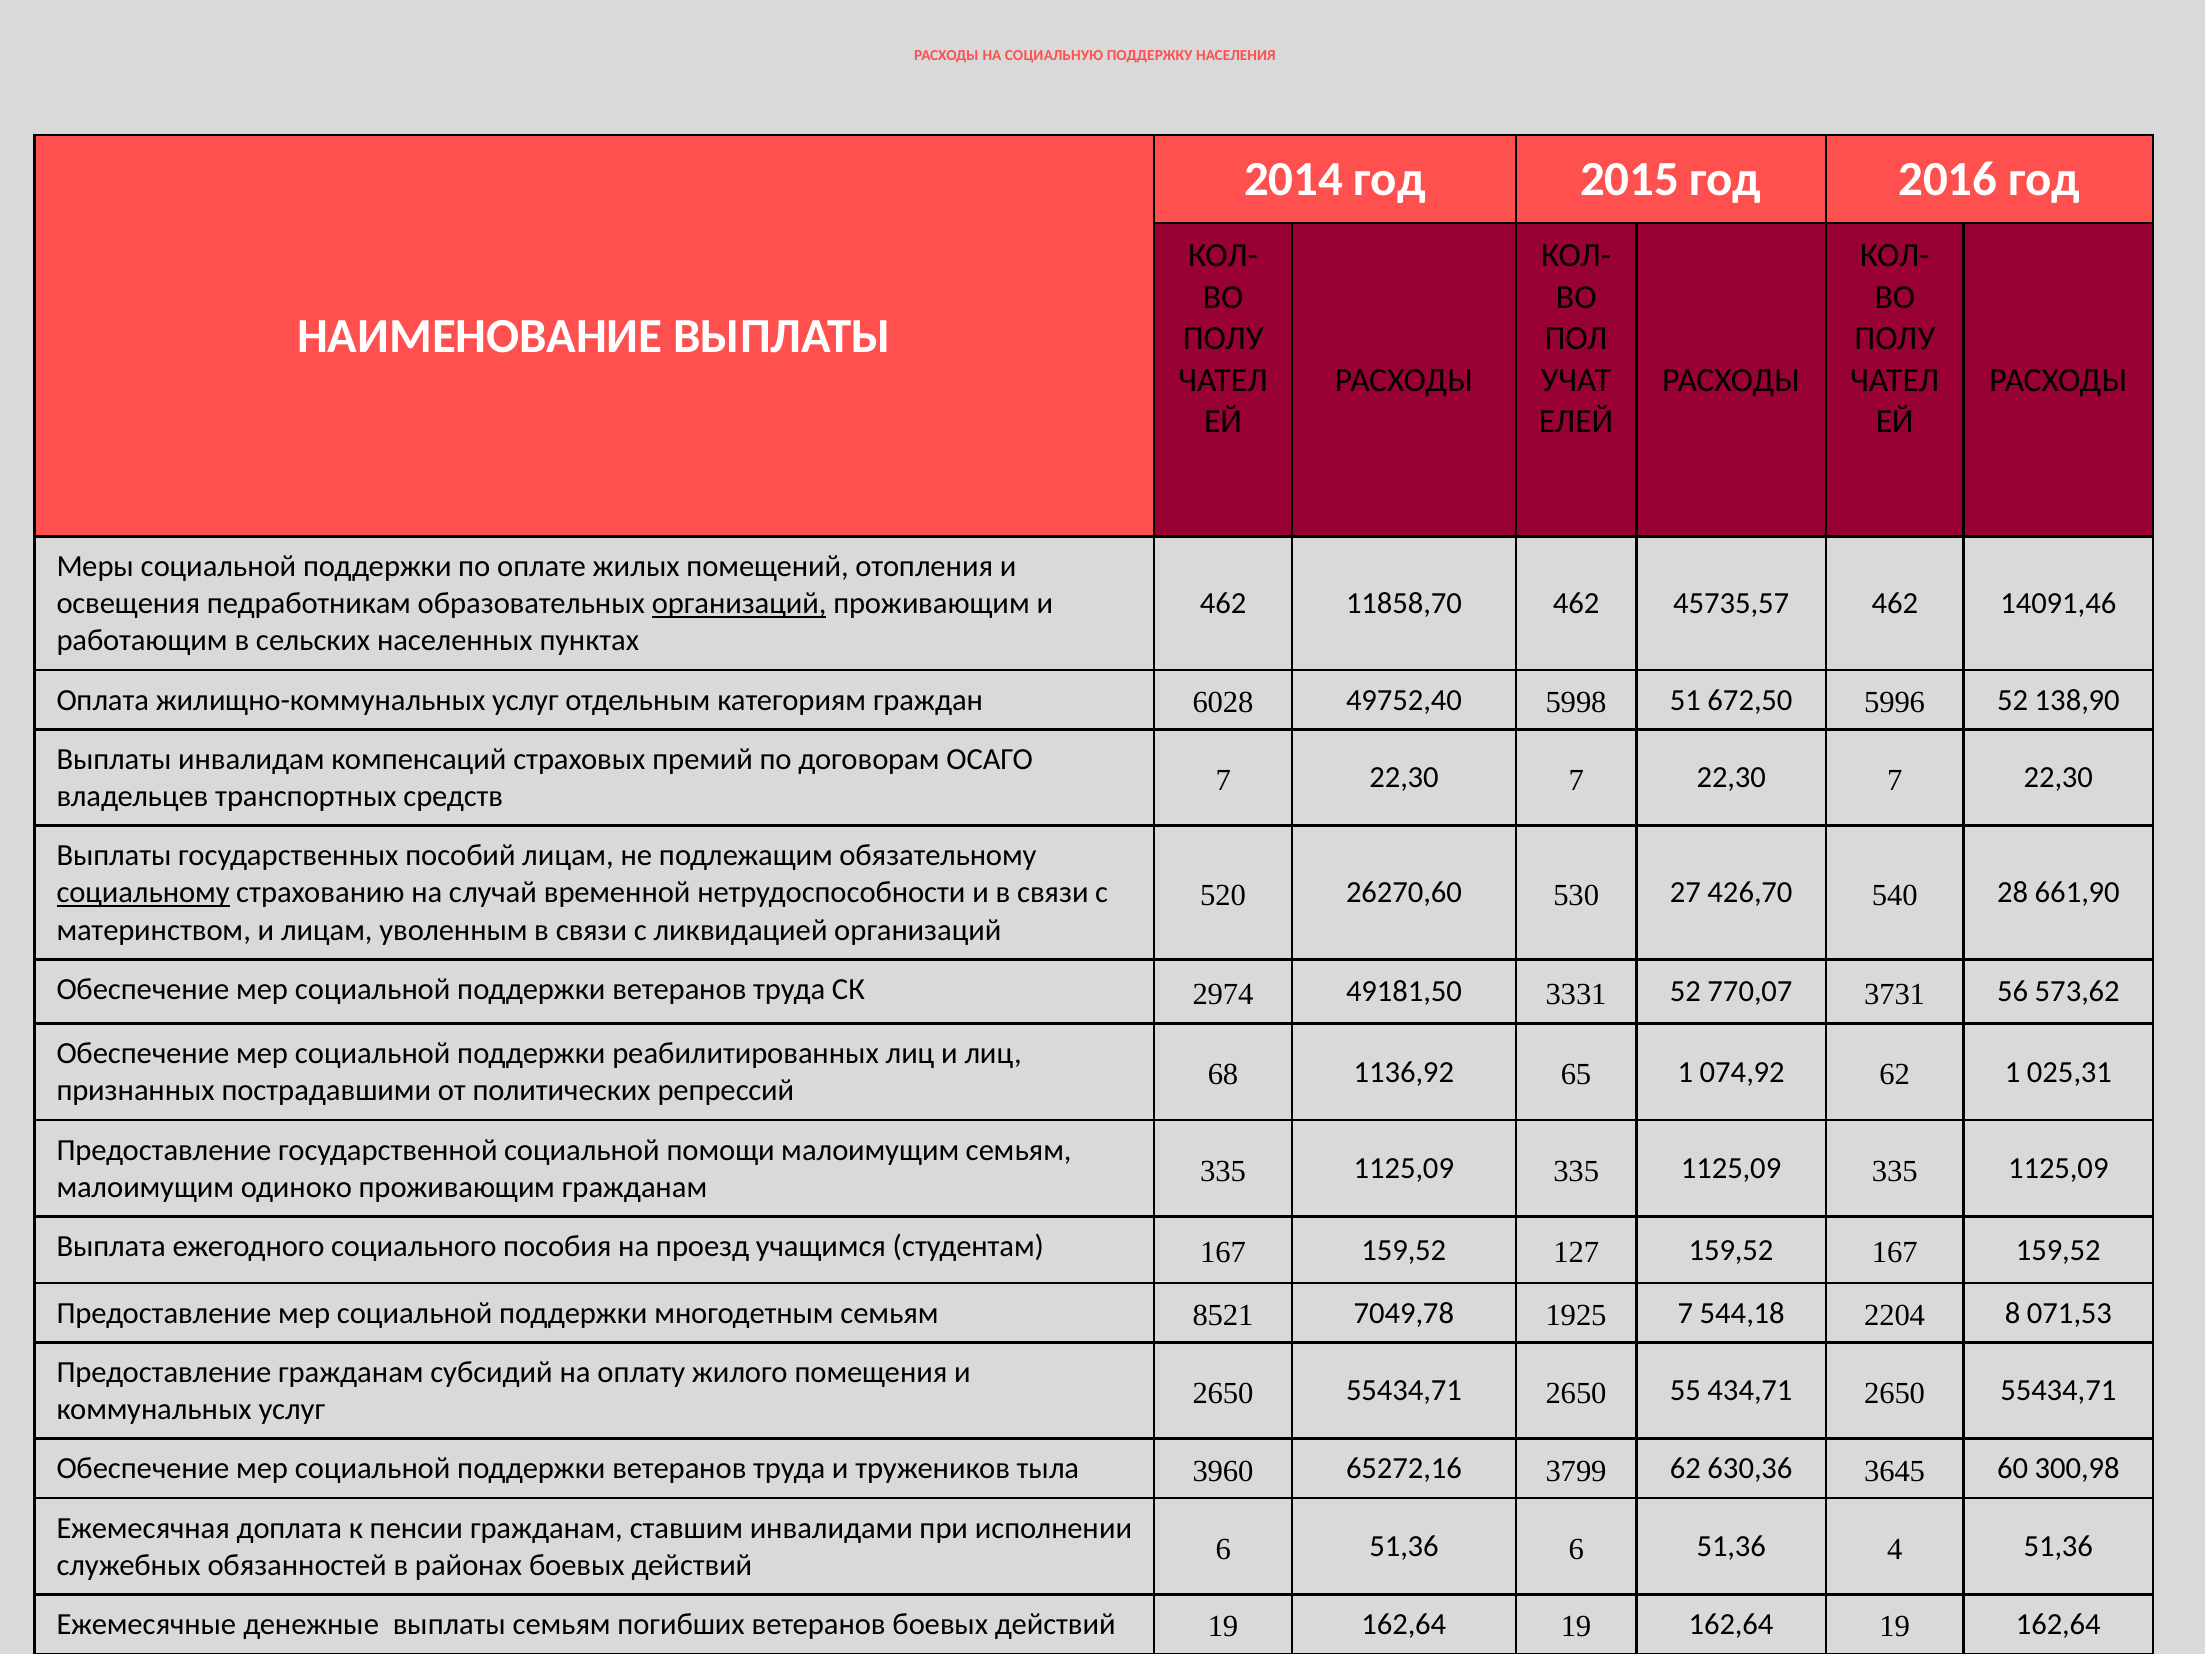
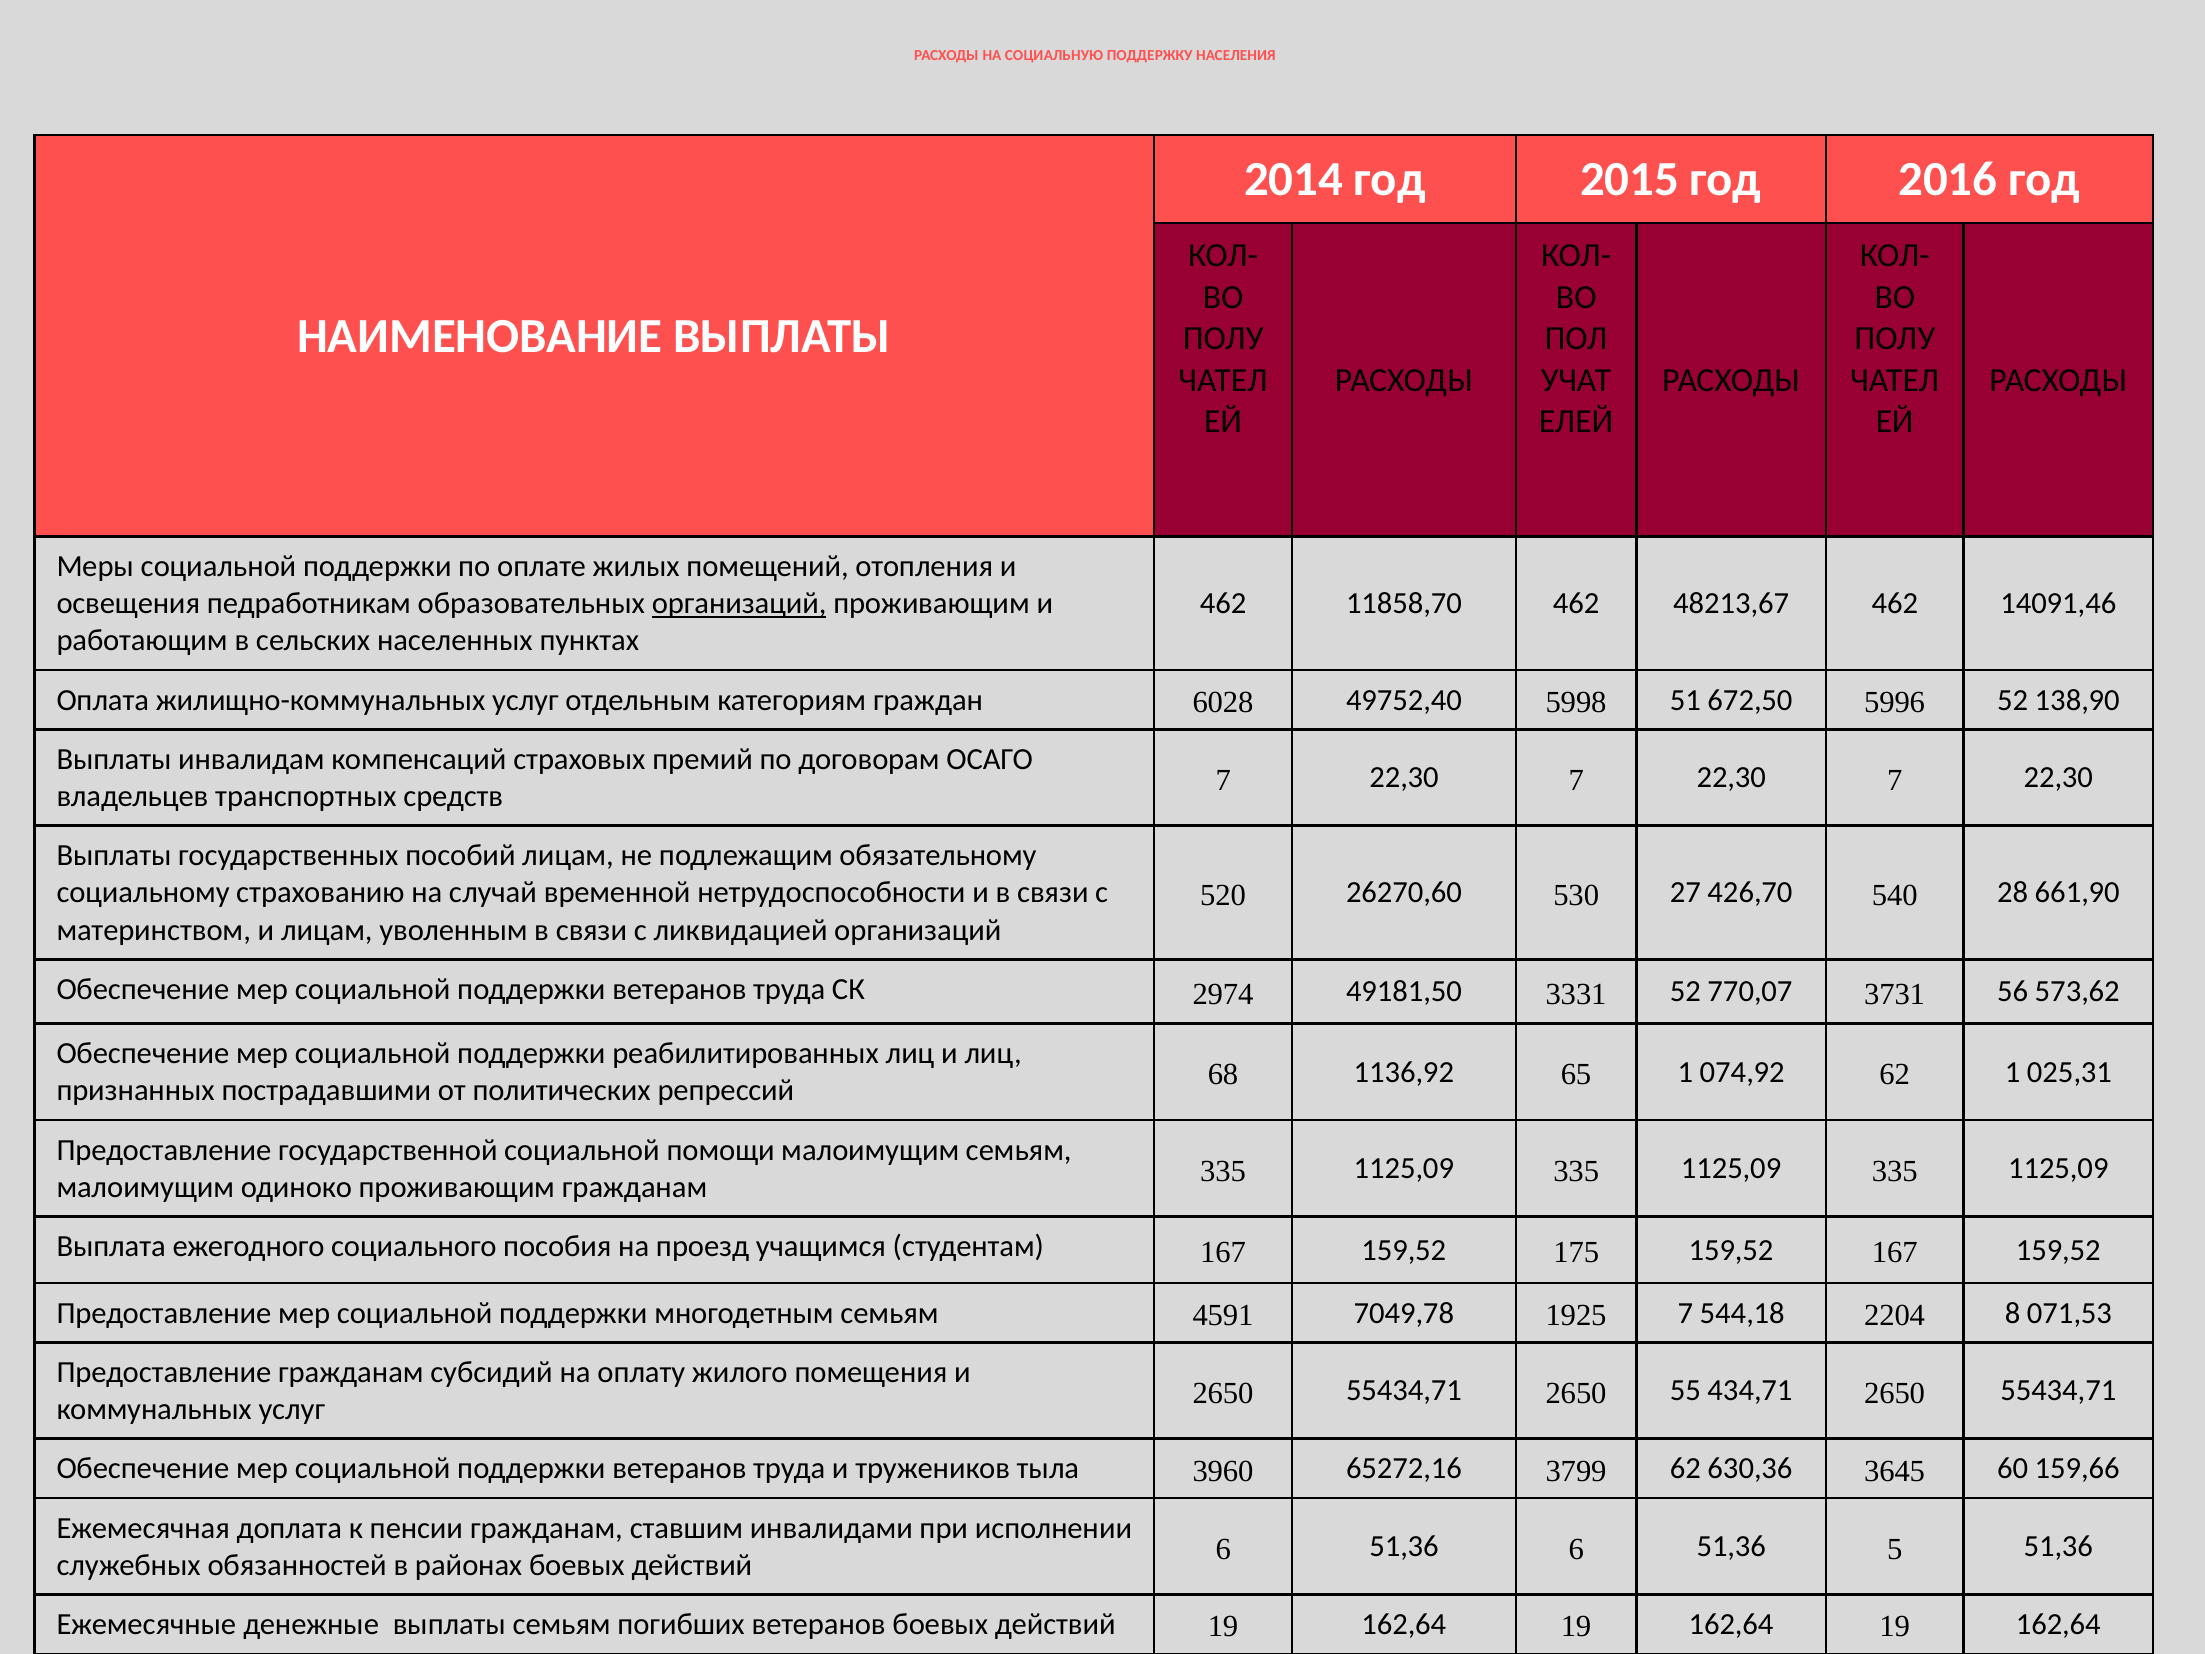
45735,57: 45735,57 -> 48213,67
социальному underline: present -> none
127: 127 -> 175
8521: 8521 -> 4591
300,98: 300,98 -> 159,66
4: 4 -> 5
